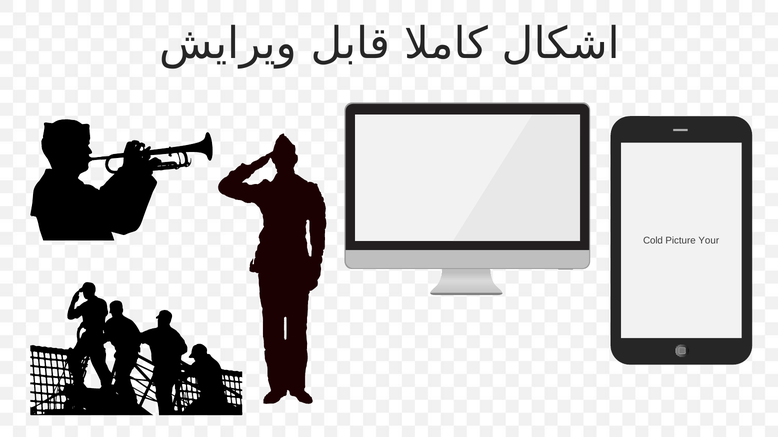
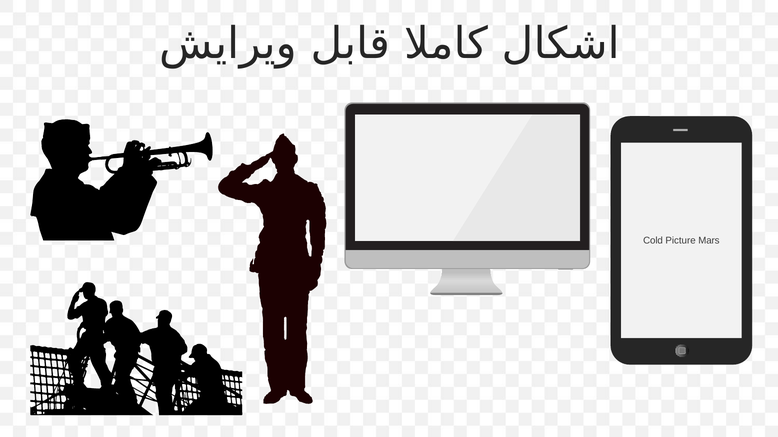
Your: Your -> Mars
